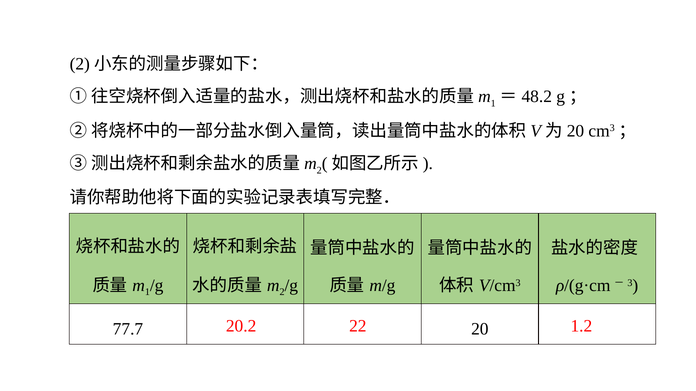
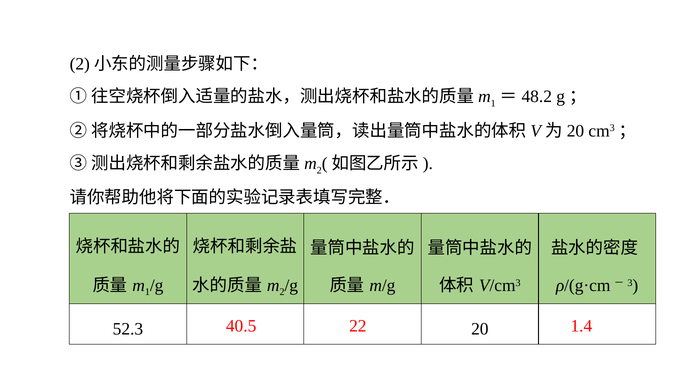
20.2: 20.2 -> 40.5
1.2: 1.2 -> 1.4
77.7: 77.7 -> 52.3
